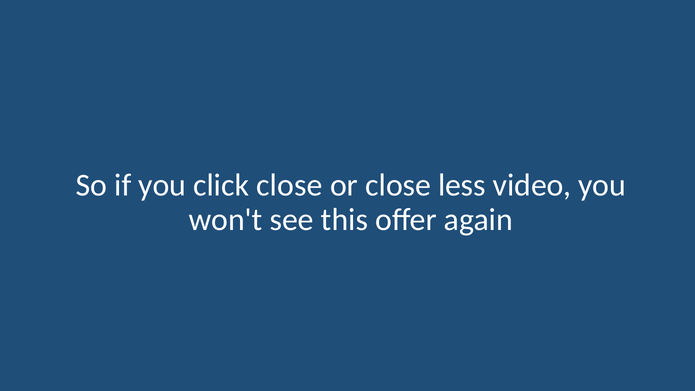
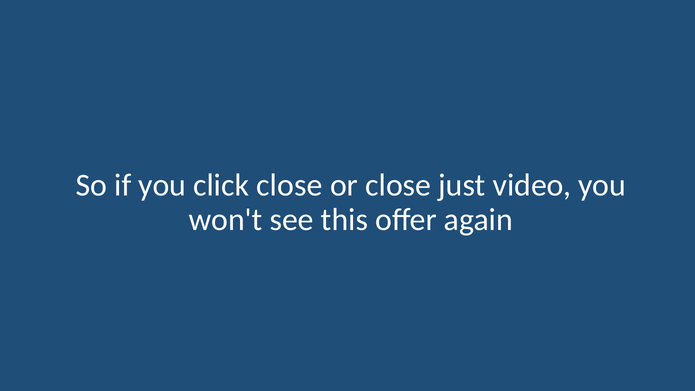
less: less -> just
